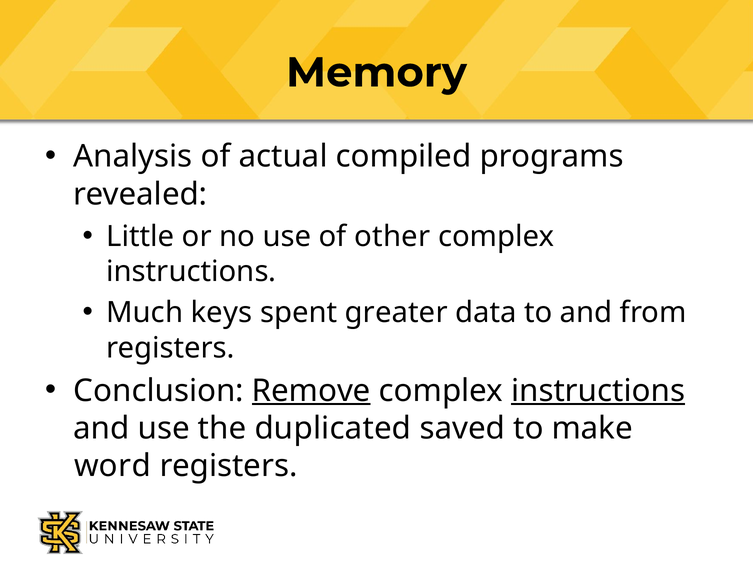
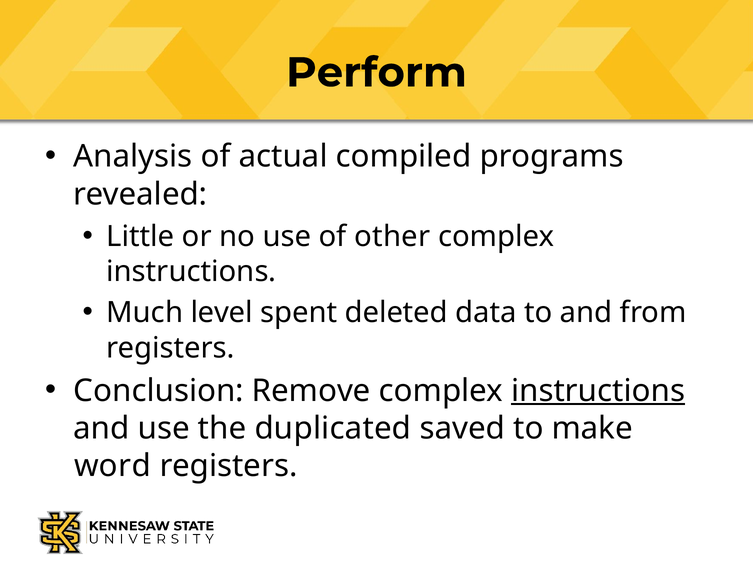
Memory: Memory -> Perform
keys: keys -> level
greater: greater -> deleted
Remove underline: present -> none
